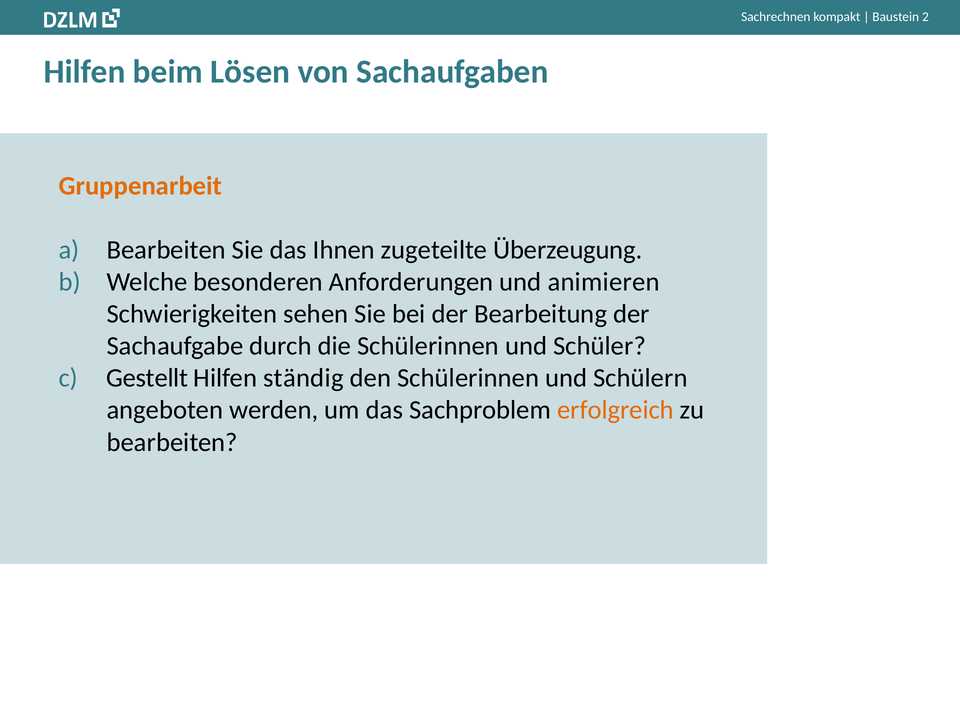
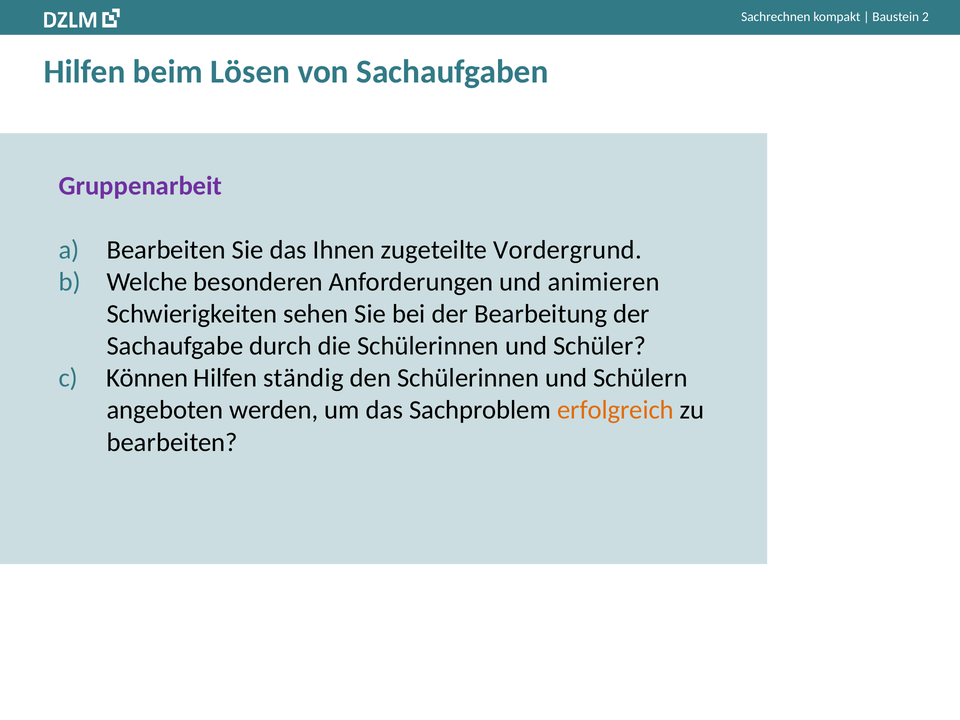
Gruppenarbeit colour: orange -> purple
Überzeugung: Überzeugung -> Vordergrund
Gestellt: Gestellt -> Können
